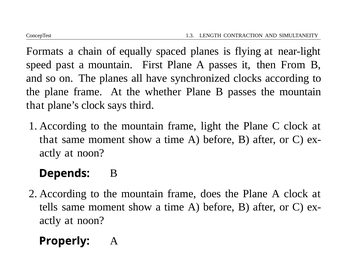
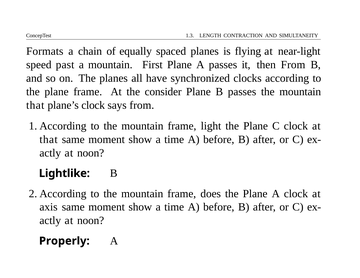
whether: whether -> consider
says third: third -> from
Depends: Depends -> Lightlike
tells: tells -> axis
